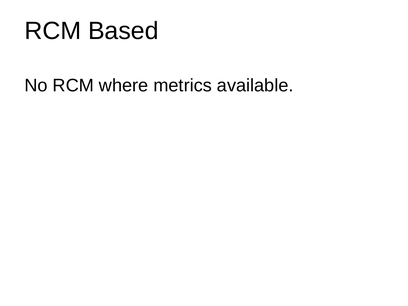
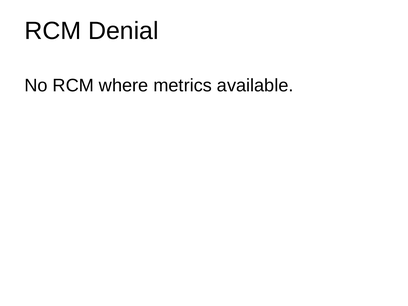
Based: Based -> Denial
